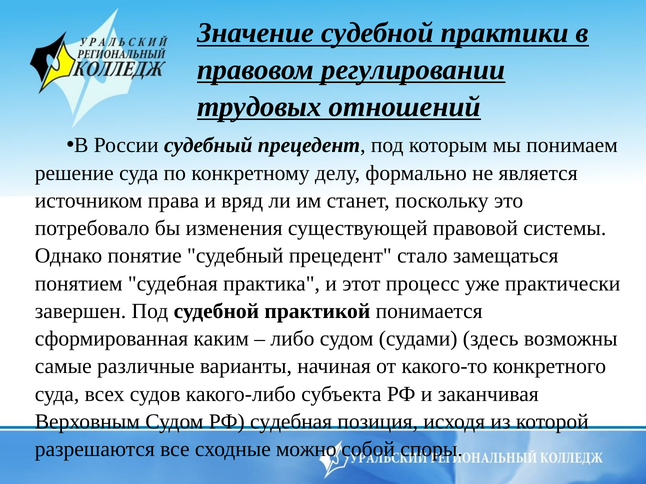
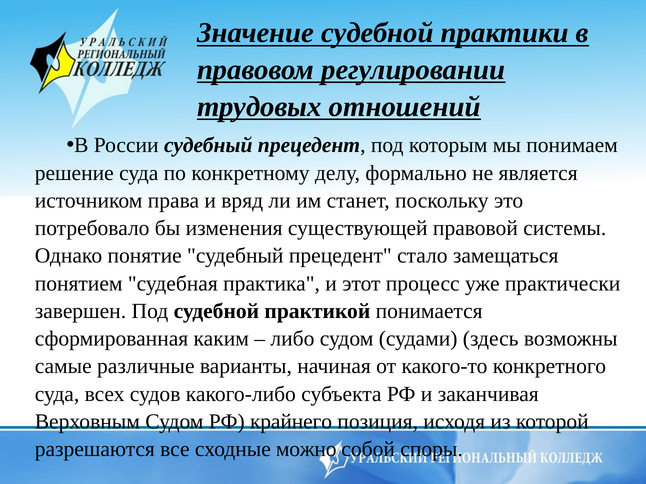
РФ судебная: судебная -> крайнего
